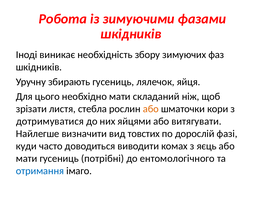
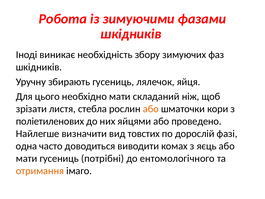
дотримуватися: дотримуватися -> поліетиленових
витягувати: витягувати -> проведено
куди: куди -> одна
отримання colour: blue -> orange
